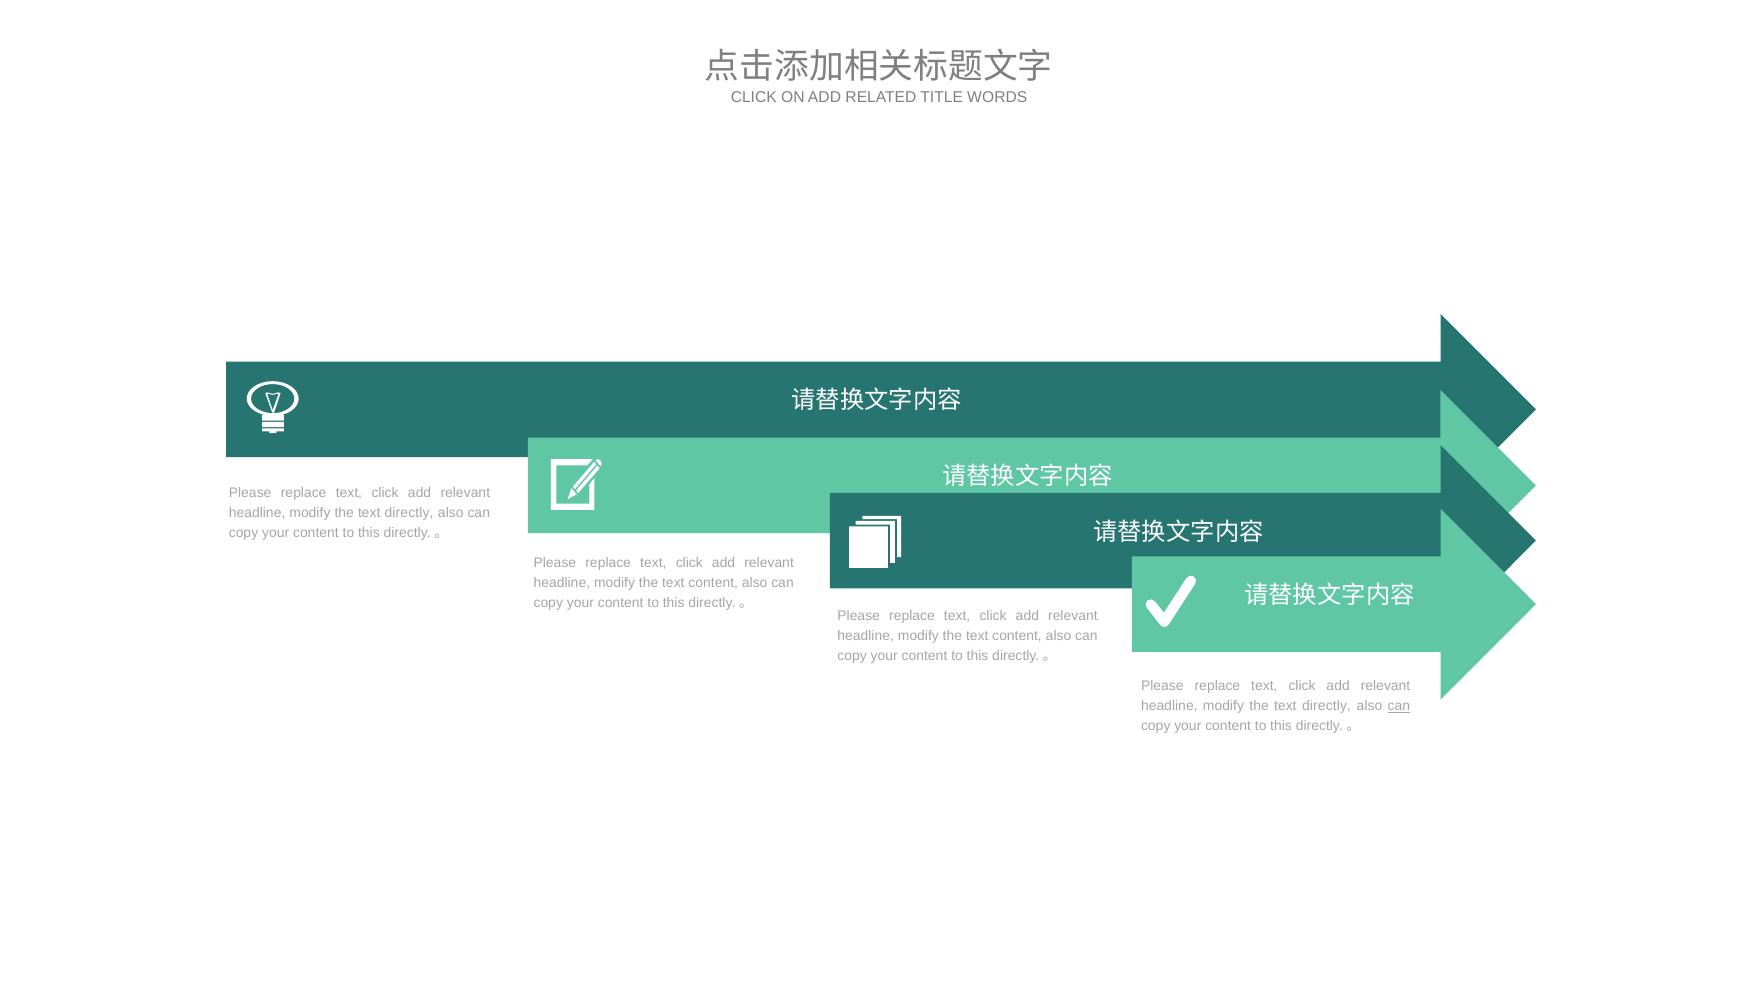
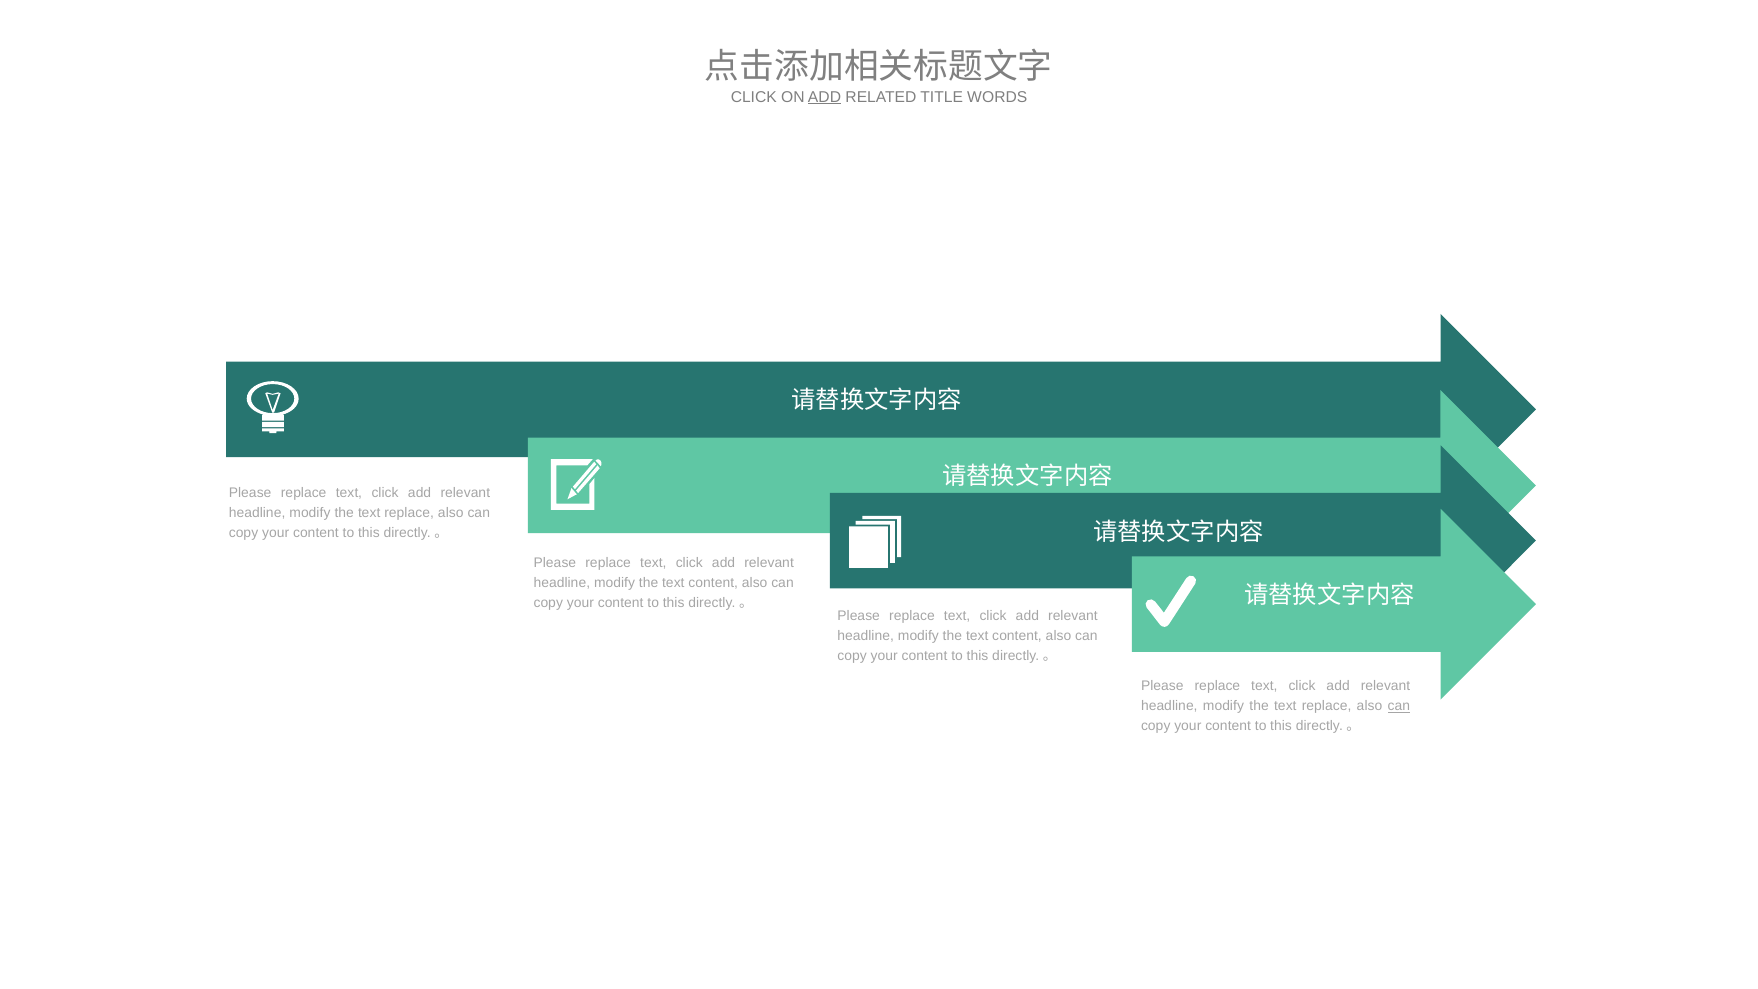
ADD at (825, 97) underline: none -> present
directly at (409, 513): directly -> replace
directly at (1327, 706): directly -> replace
